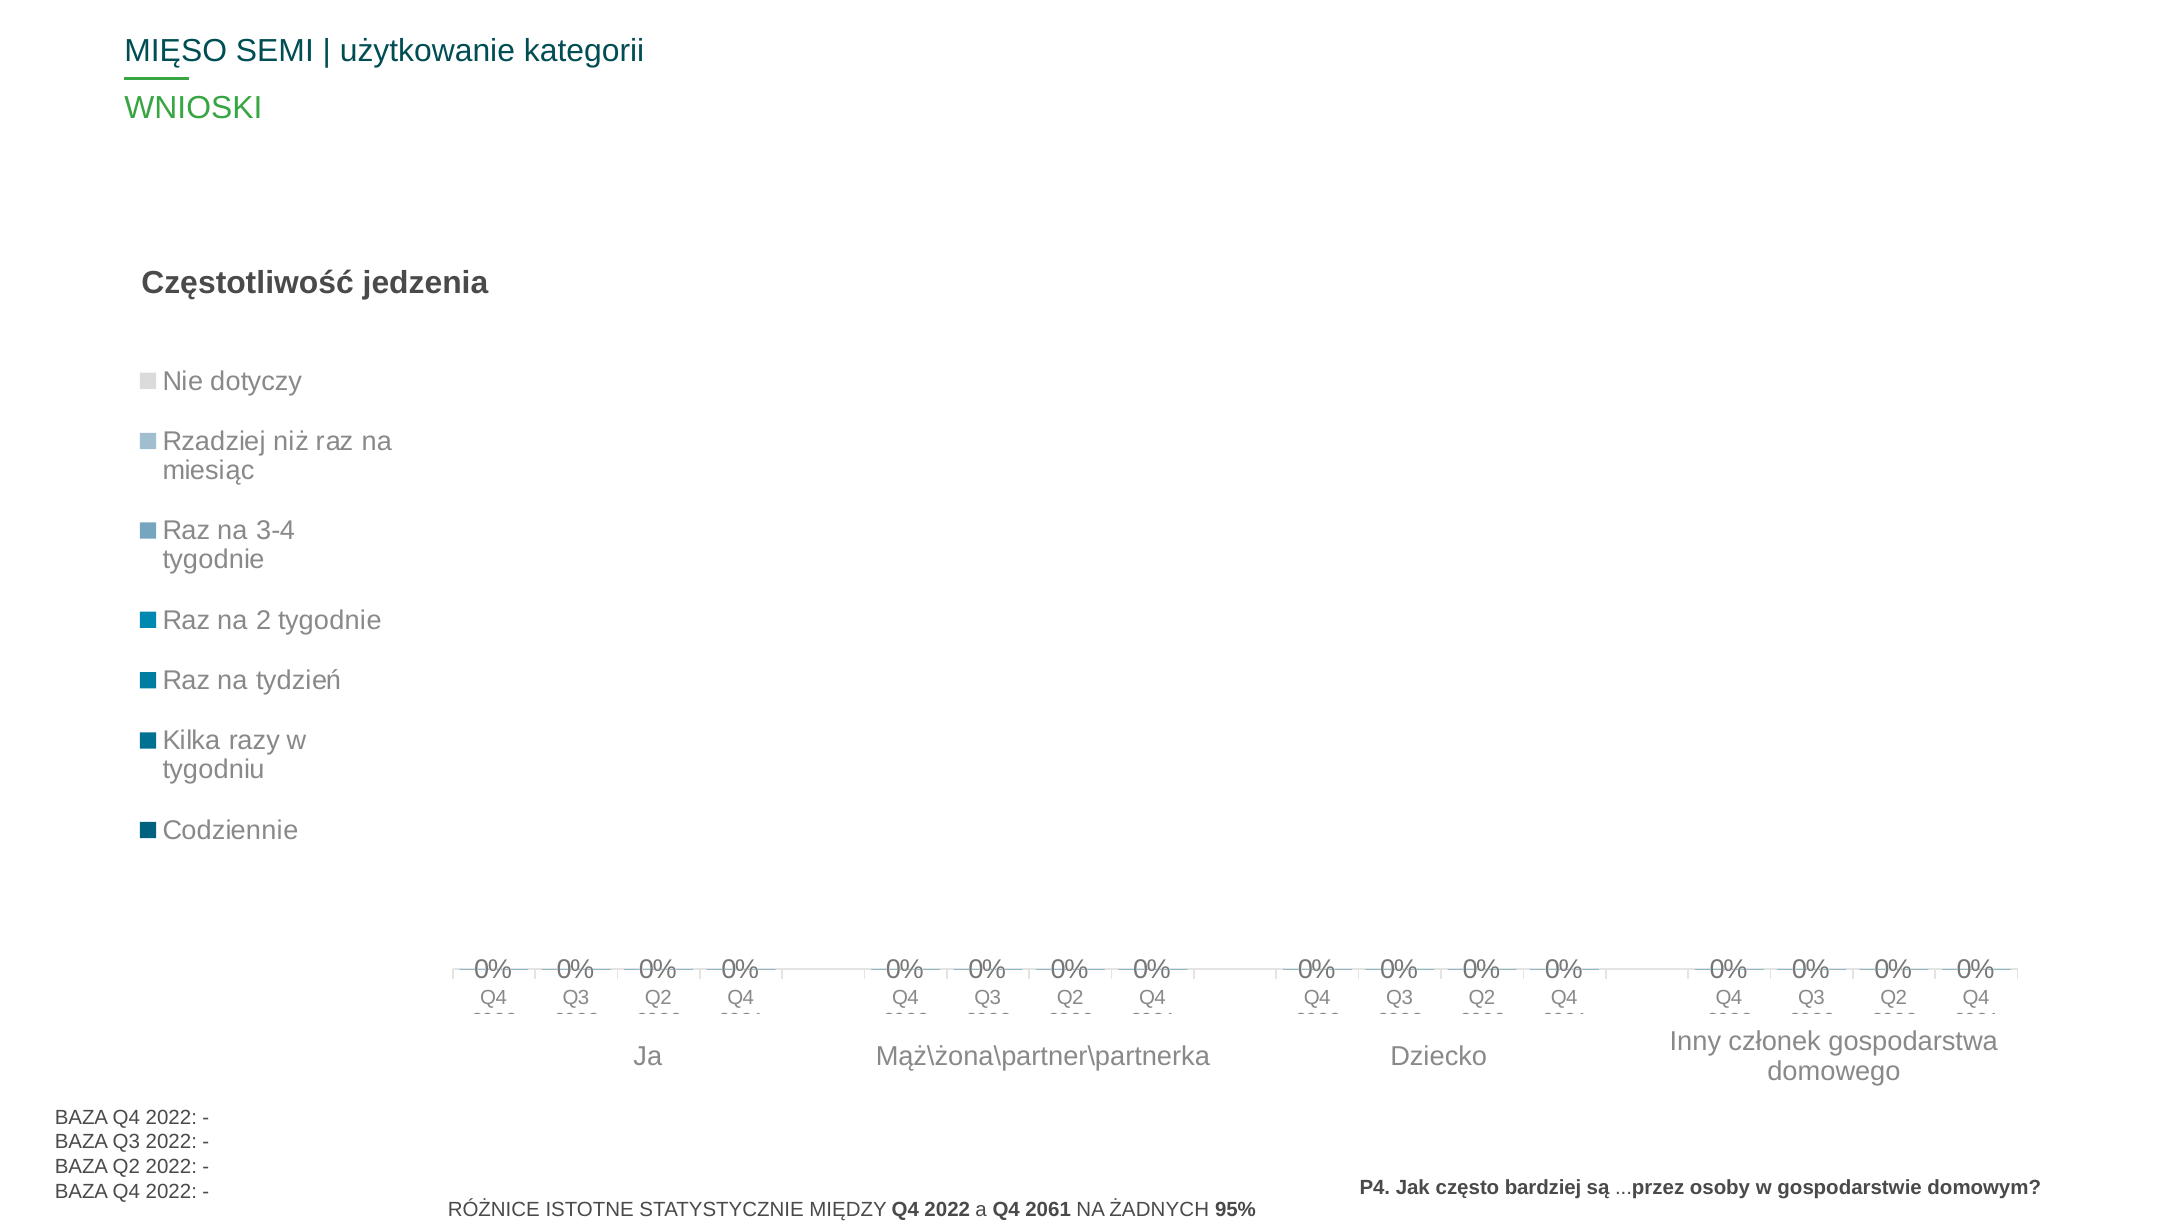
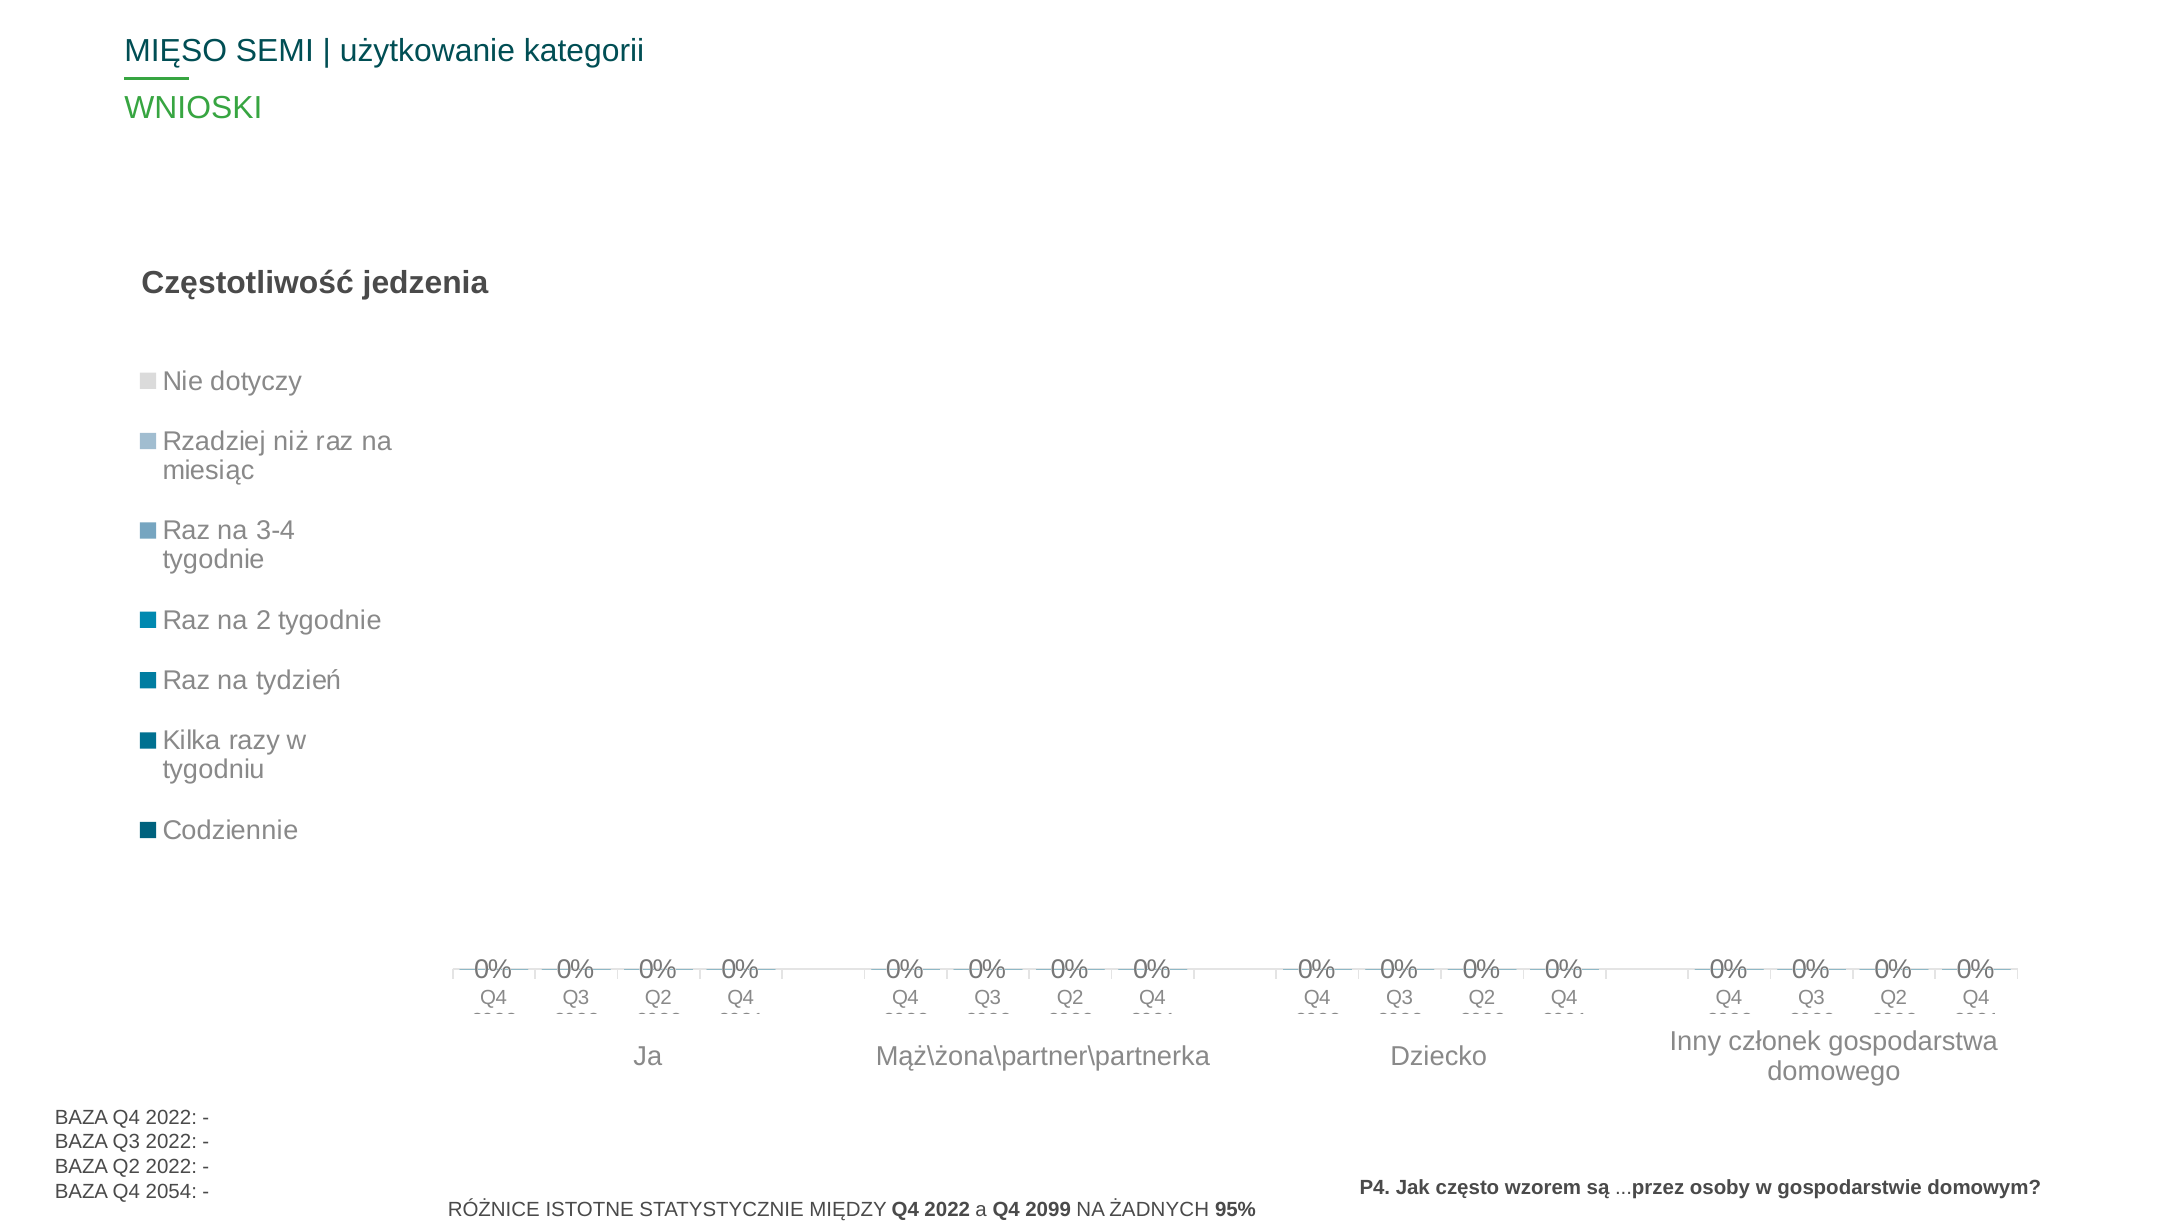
bardziej: bardziej -> wzorem
2022 at (171, 1191): 2022 -> 2054
2061: 2061 -> 2099
